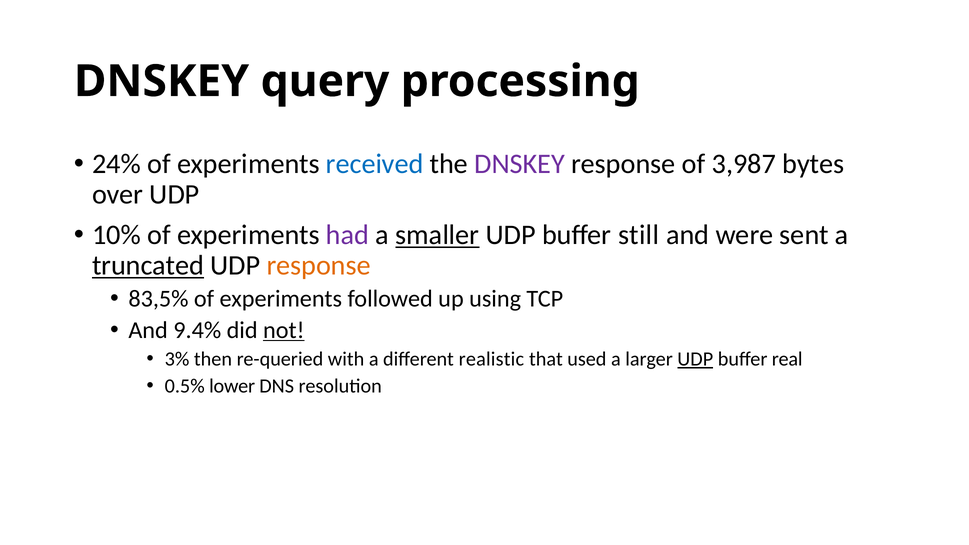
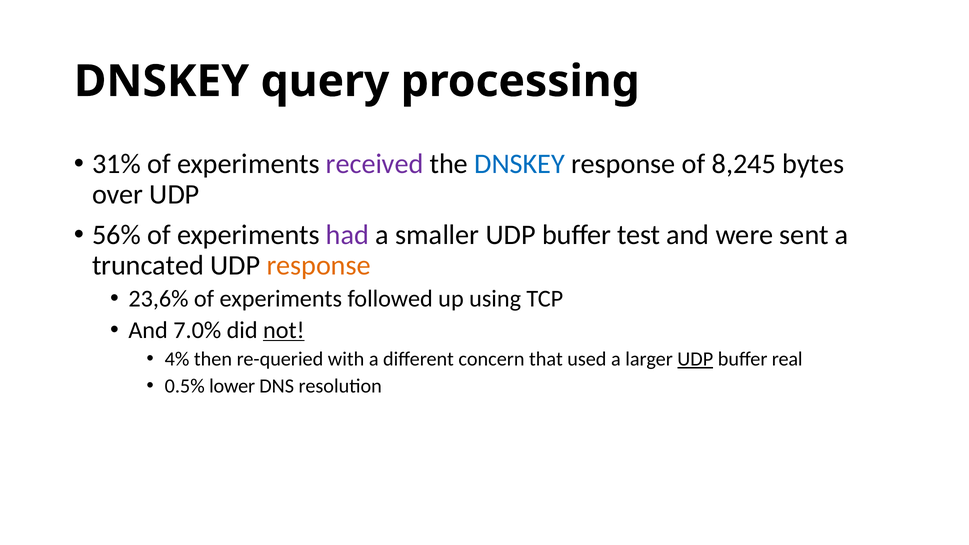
24%: 24% -> 31%
received colour: blue -> purple
DNSKEY at (520, 164) colour: purple -> blue
3,987: 3,987 -> 8,245
10%: 10% -> 56%
smaller underline: present -> none
still: still -> test
truncated underline: present -> none
83,5%: 83,5% -> 23,6%
9.4%: 9.4% -> 7.0%
3%: 3% -> 4%
realistic: realistic -> concern
